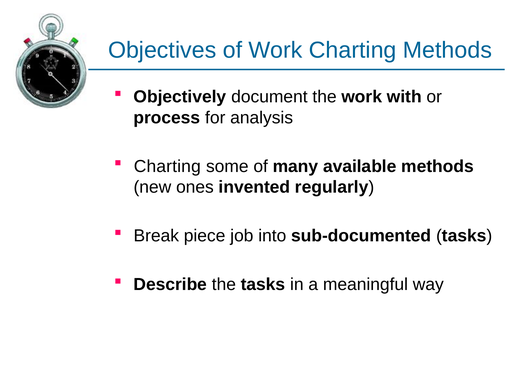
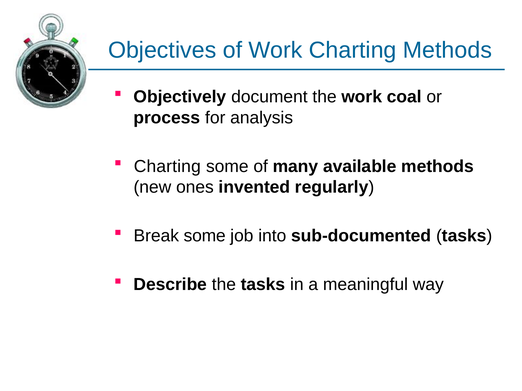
with: with -> coal
Break piece: piece -> some
